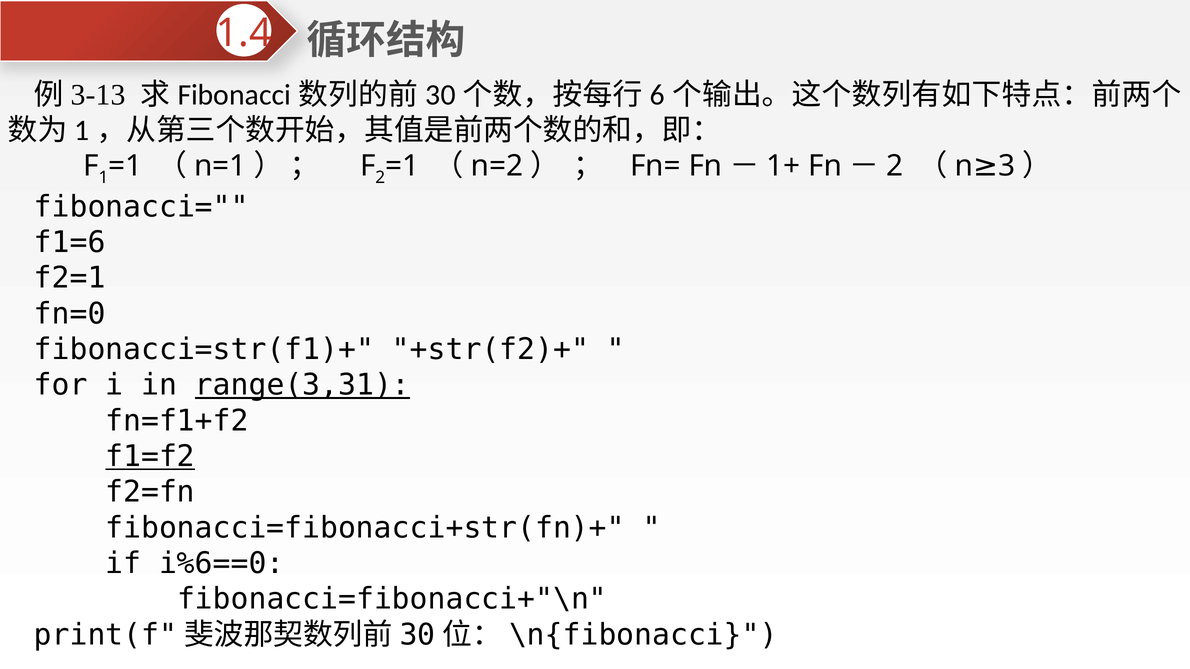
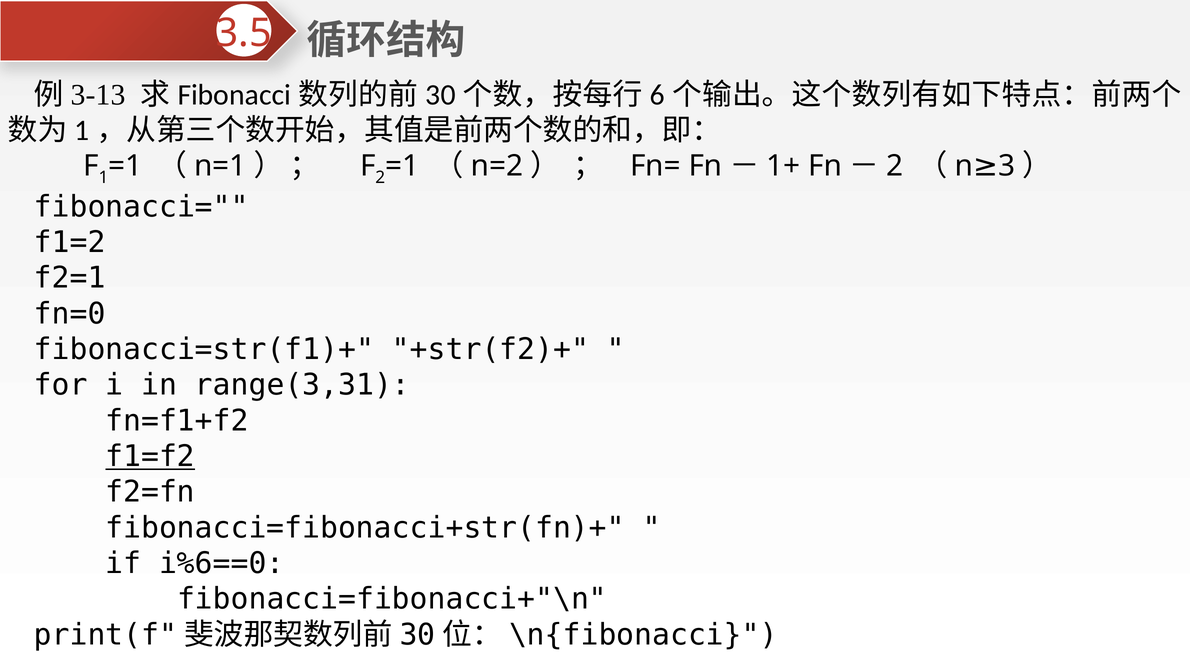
1.4: 1.4 -> 3.5
f1=6: f1=6 -> f1=2
range(3,31 underline: present -> none
